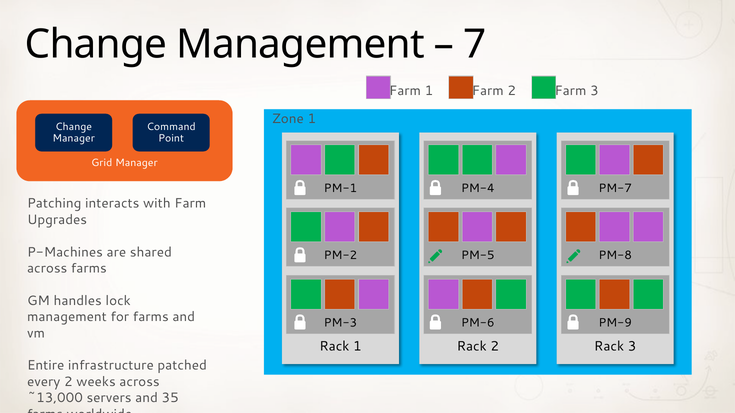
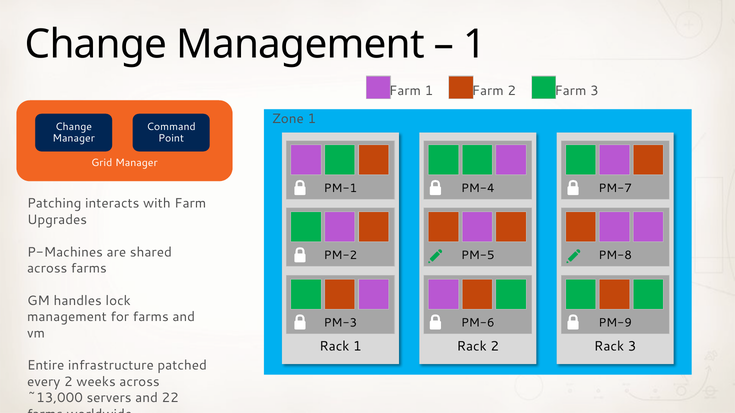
7 at (475, 44): 7 -> 1
35: 35 -> 22
